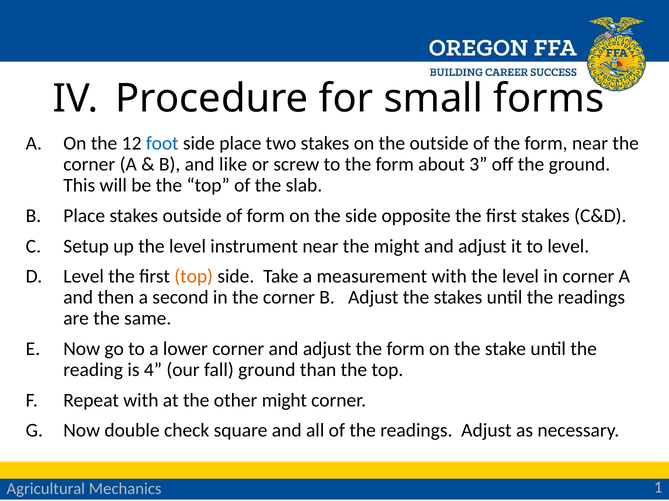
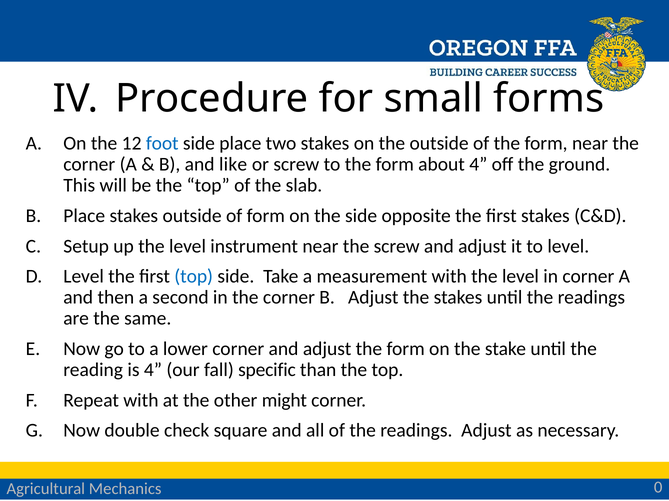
about 3: 3 -> 4
the might: might -> screw
top at (194, 277) colour: orange -> blue
fall ground: ground -> specific
1: 1 -> 0
